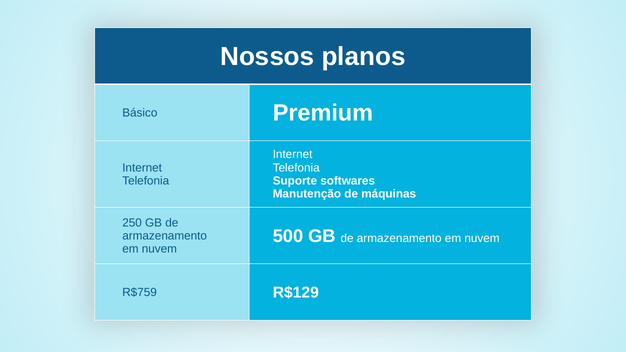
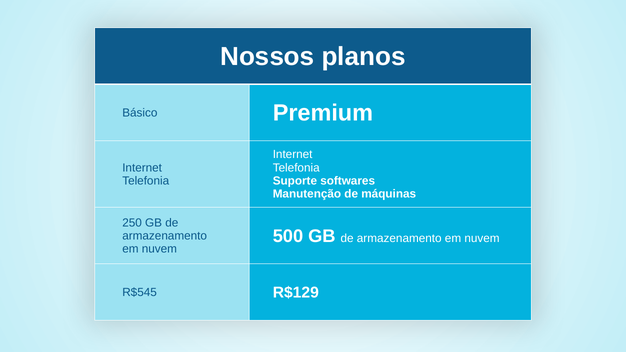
R$759: R$759 -> R$545
